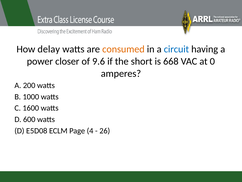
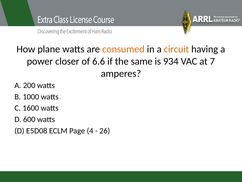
delay: delay -> plane
circuit colour: blue -> orange
9.6: 9.6 -> 6.6
short: short -> same
668: 668 -> 934
0: 0 -> 7
